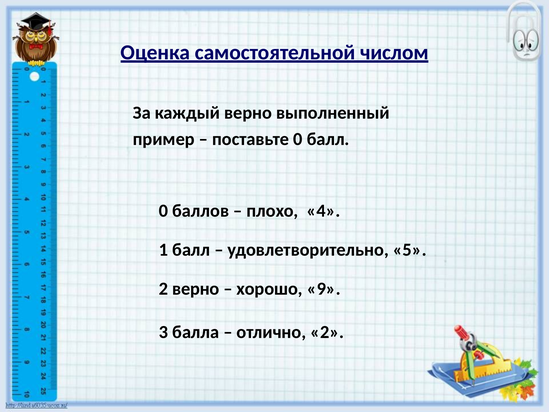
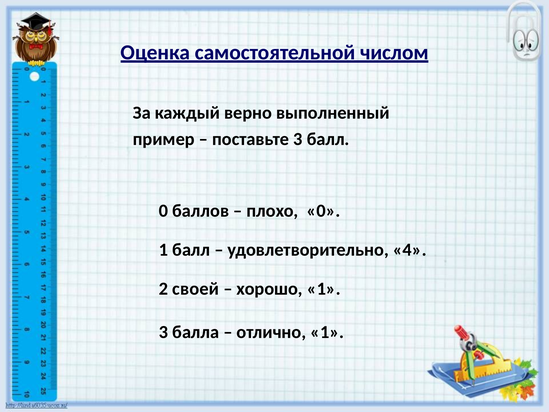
поставьте 0: 0 -> 3
плохо 4: 4 -> 0
5: 5 -> 4
2 верно: верно -> своей
хорошо 9: 9 -> 1
отлично 2: 2 -> 1
